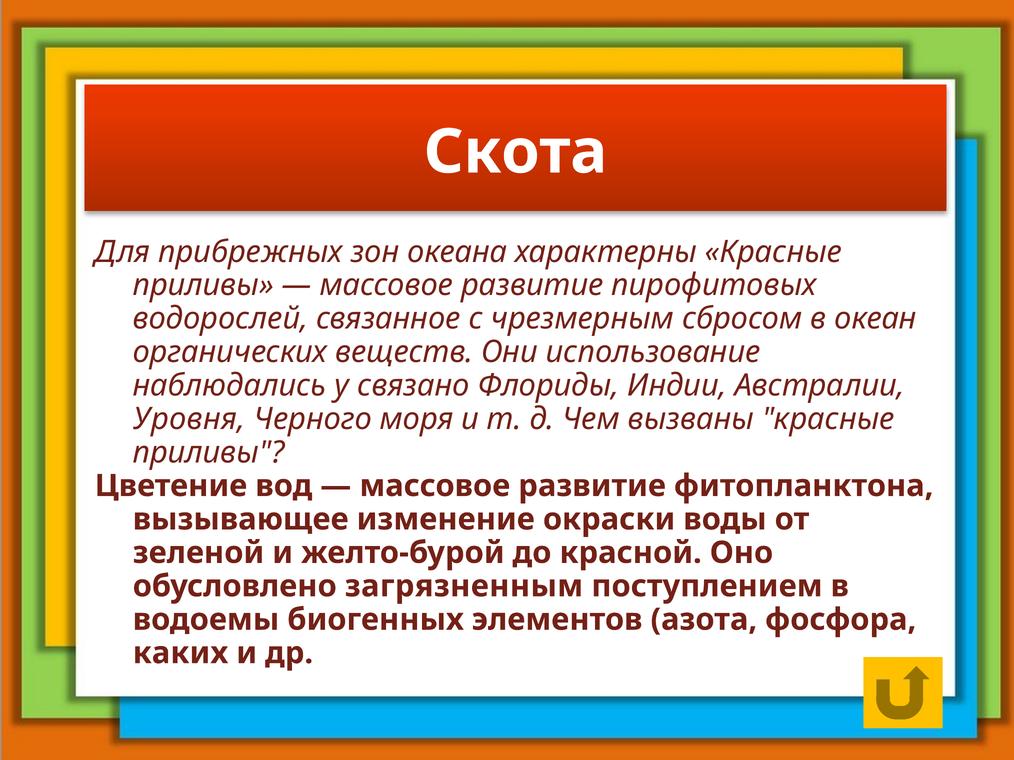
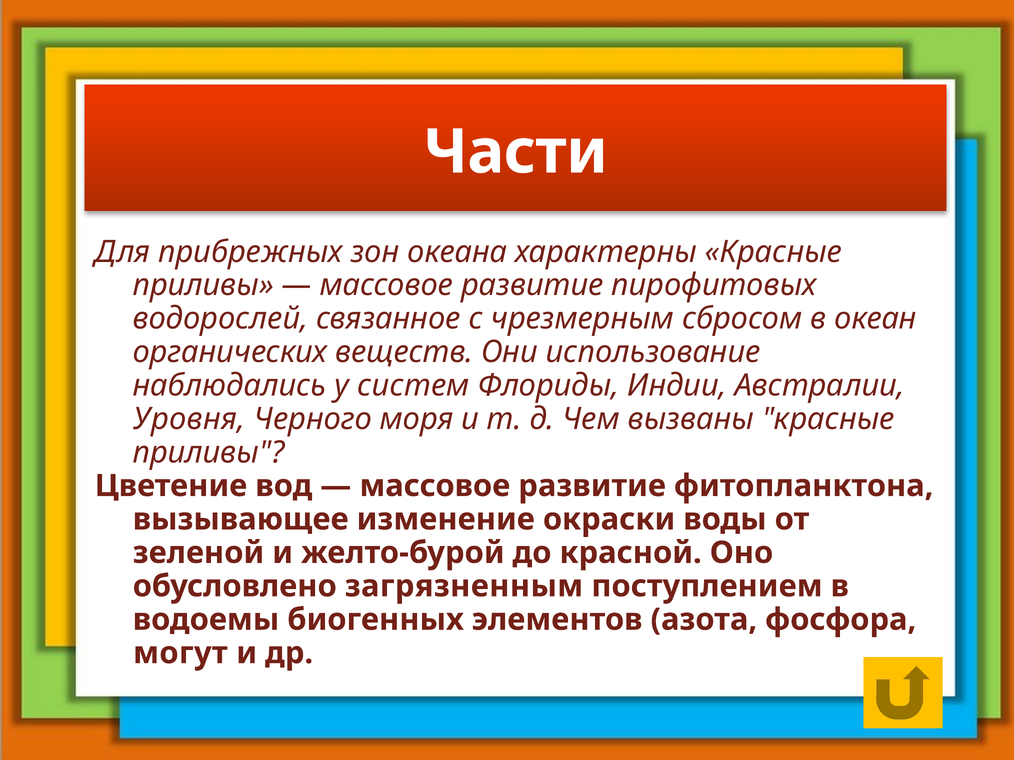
Скота: Скота -> Части
связано: связано -> систем
каких: каких -> могут
